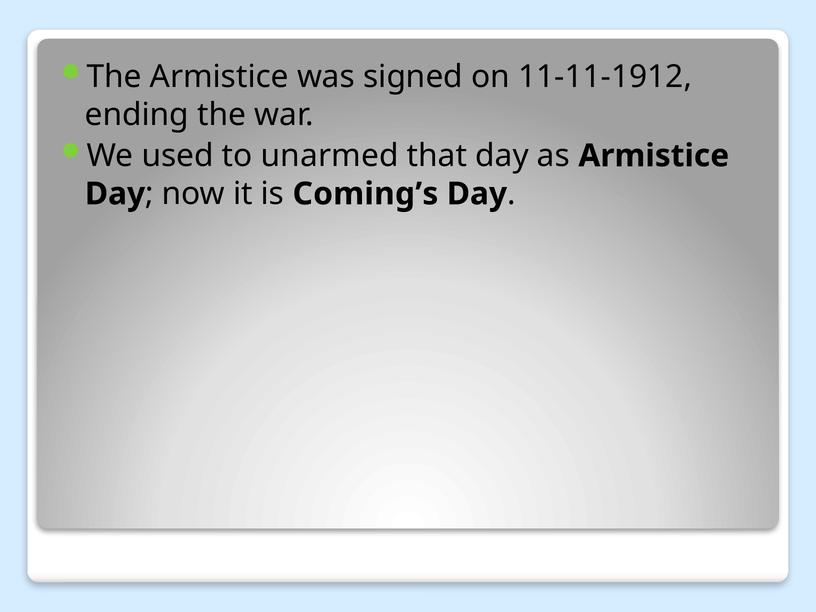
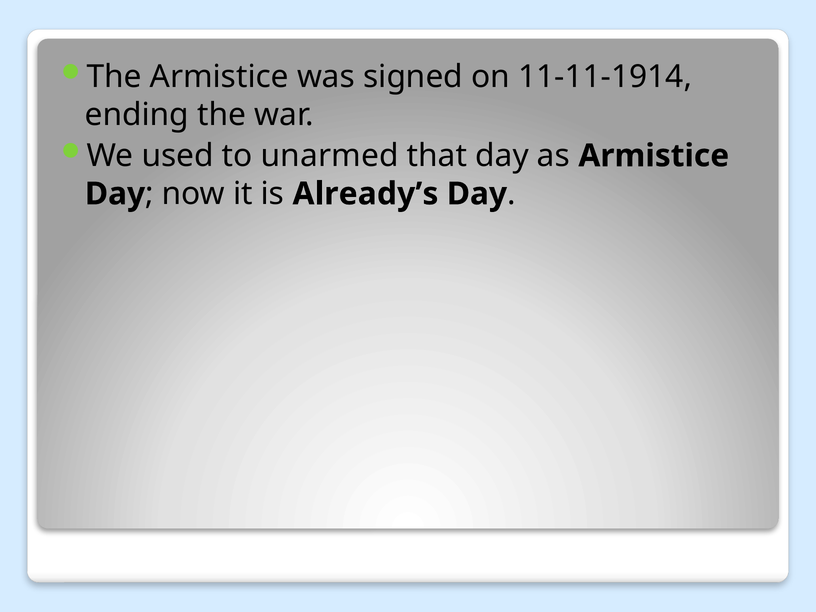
11-11-1912: 11-11-1912 -> 11-11-1914
Coming’s: Coming’s -> Already’s
